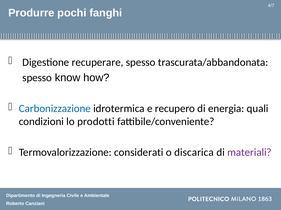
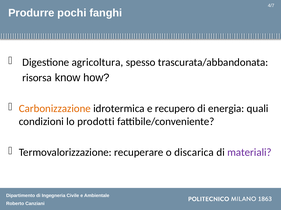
recuperare: recuperare -> agricoltura
spesso at (37, 78): spesso -> risorsa
Carbonizzazione colour: blue -> orange
considerati: considerati -> recuperare
